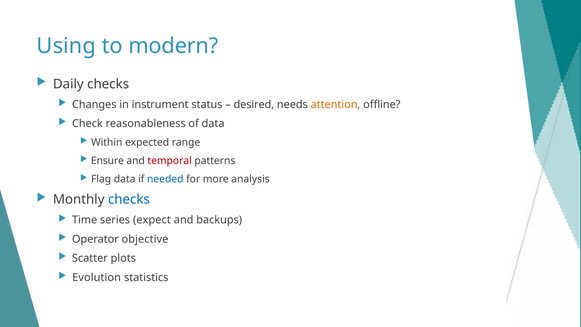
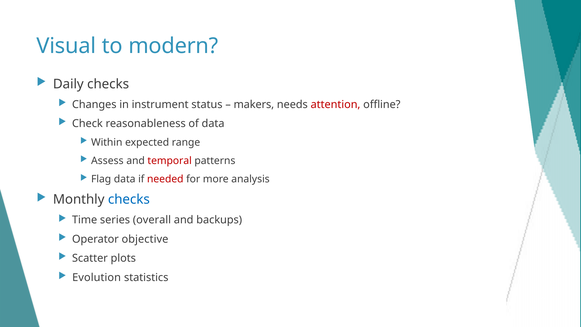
Using: Using -> Visual
desired: desired -> makers
attention colour: orange -> red
Ensure: Ensure -> Assess
needed colour: blue -> red
expect: expect -> overall
